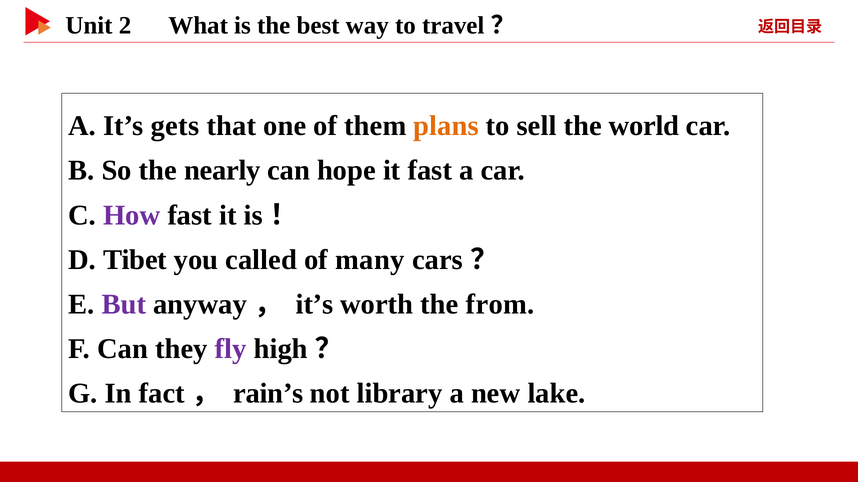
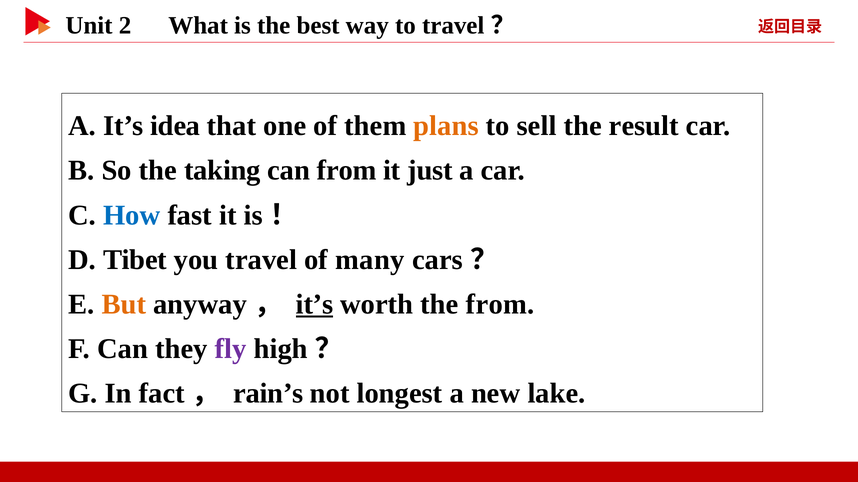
gets: gets -> idea
world: world -> result
nearly: nearly -> taking
can hope: hope -> from
it fast: fast -> just
How colour: purple -> blue
you called: called -> travel
But colour: purple -> orange
it’s at (315, 305) underline: none -> present
library: library -> longest
